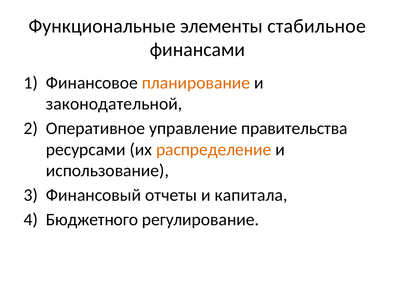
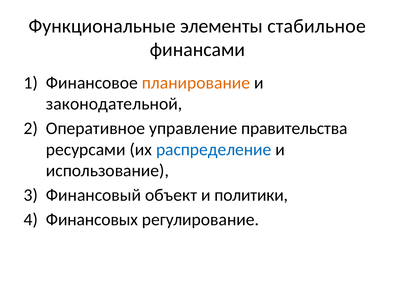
распределение colour: orange -> blue
отчеты: отчеты -> объект
капитала: капитала -> политики
Бюджетного: Бюджетного -> Финансовых
